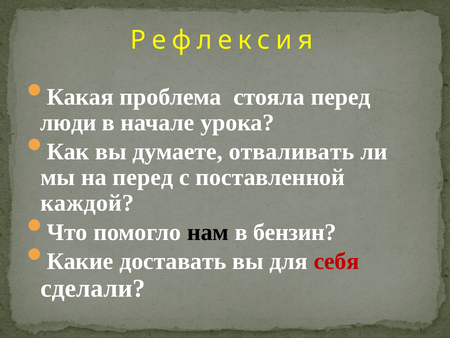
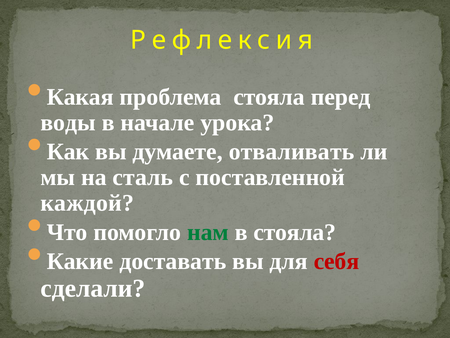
люди: люди -> воды
на перед: перед -> сталь
нам colour: black -> green
в бензин: бензин -> стояла
